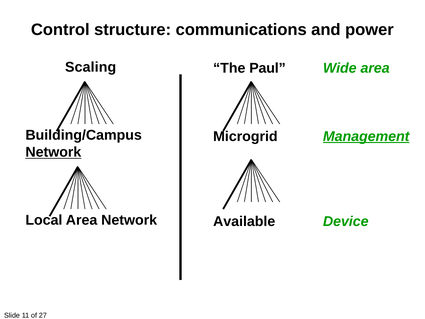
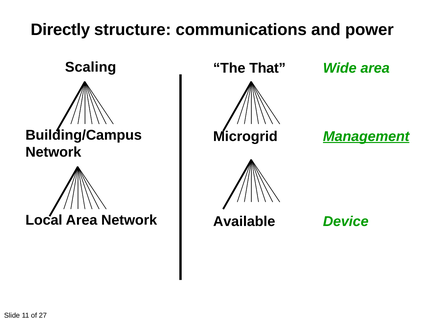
Control: Control -> Directly
Paul: Paul -> That
Network at (53, 152) underline: present -> none
